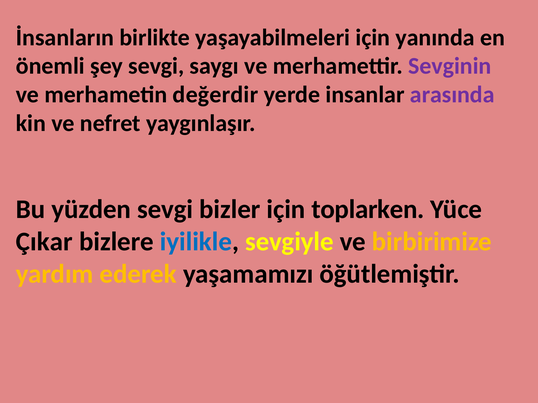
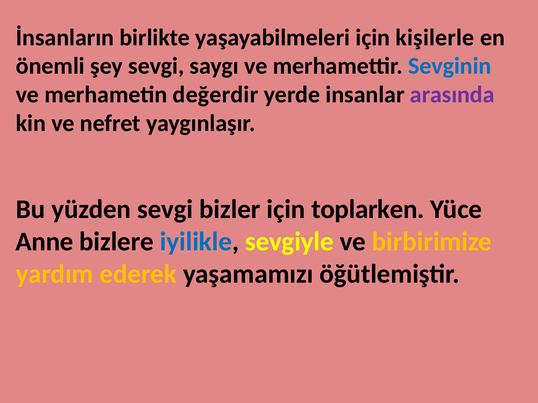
yanında: yanında -> kişilerle
Sevginin colour: purple -> blue
Çıkar: Çıkar -> Anne
